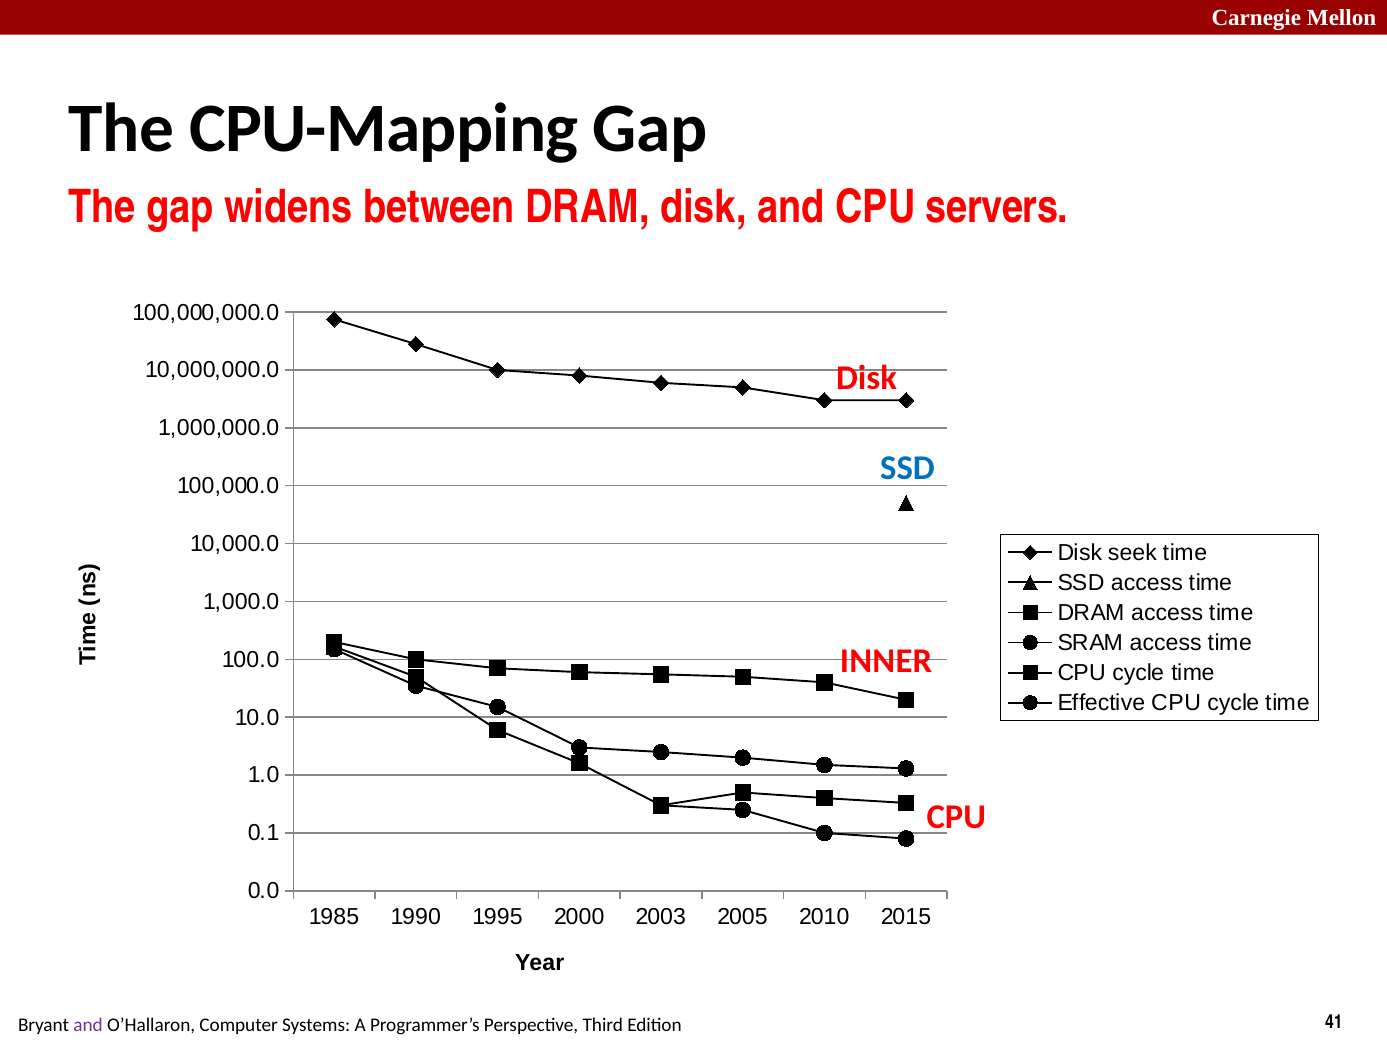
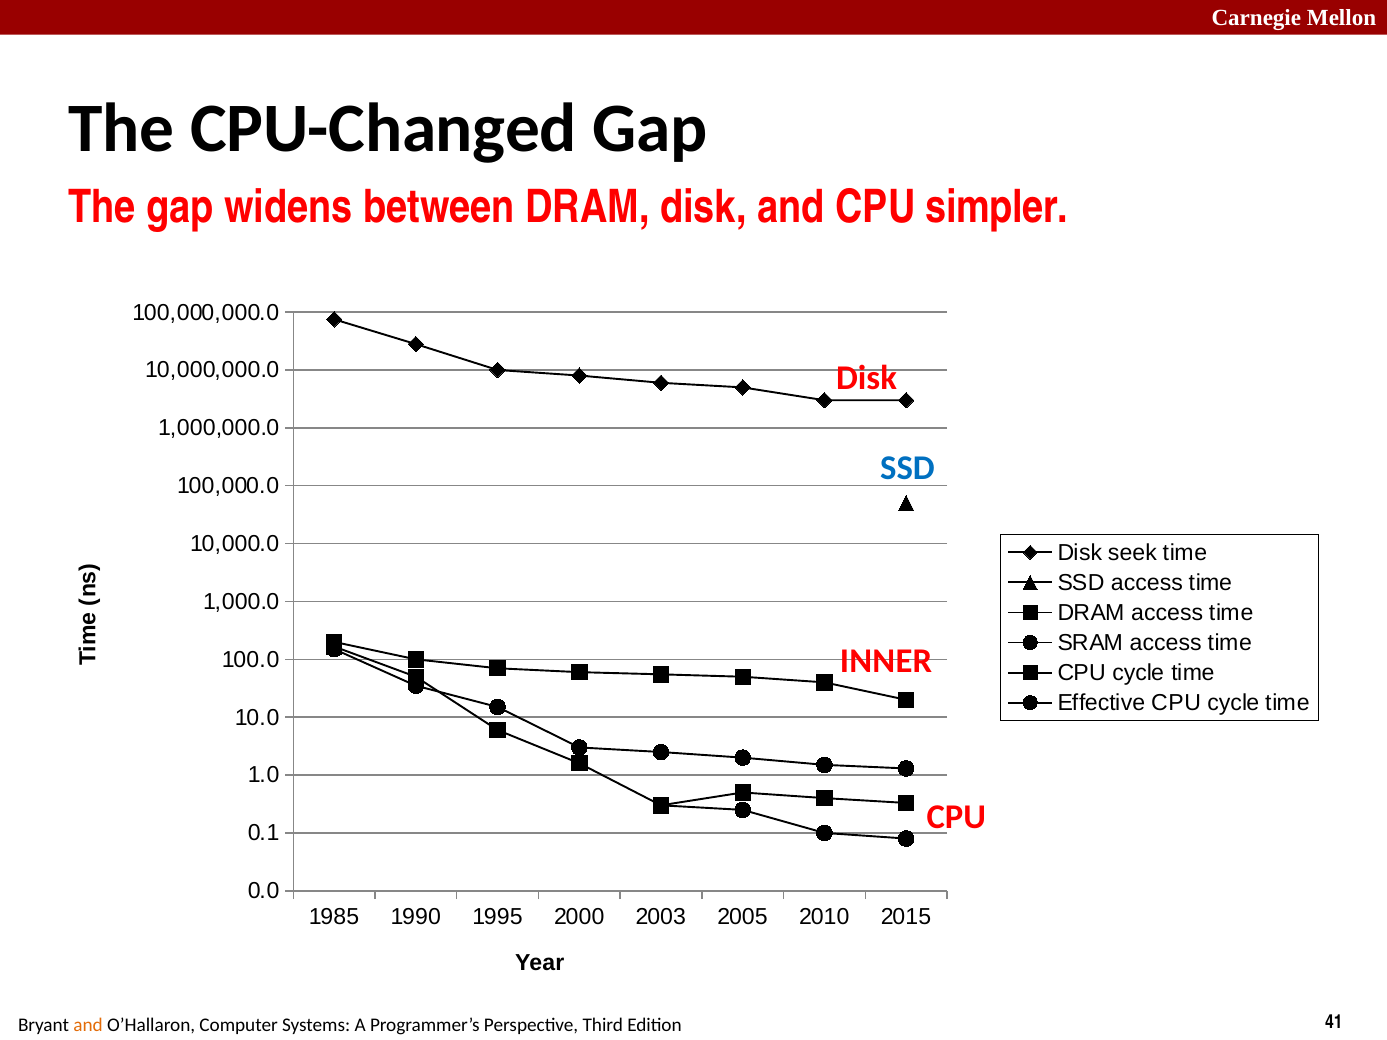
CPU-Mapping: CPU-Mapping -> CPU-Changed
servers: servers -> simpler
and at (88, 1025) colour: purple -> orange
